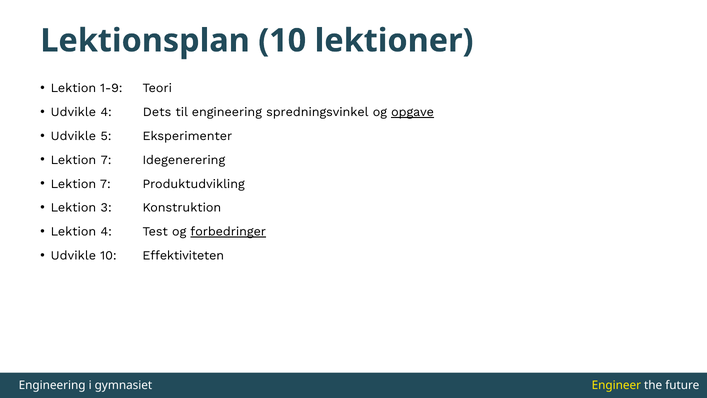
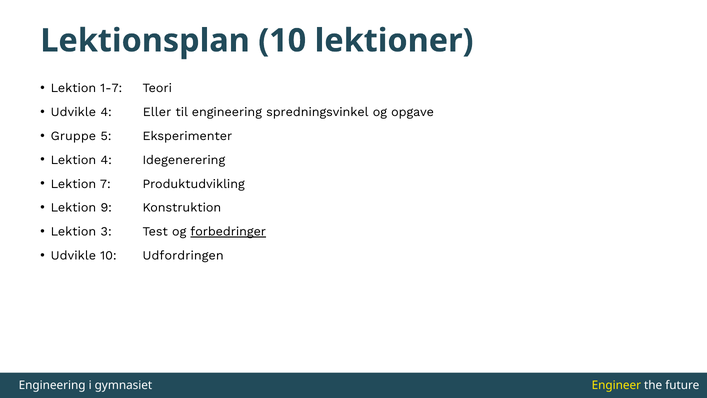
1-9: 1-9 -> 1-7
Dets: Dets -> Eller
opgave underline: present -> none
Udvikle at (73, 136): Udvikle -> Gruppe
7 at (106, 160): 7 -> 4
3: 3 -> 9
Lektion 4: 4 -> 3
Effektiviteten: Effektiviteten -> Udfordringen
